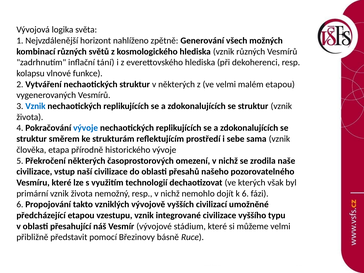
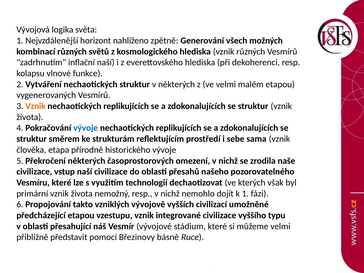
inflační tání: tání -> naší
Vznik at (35, 106) colour: blue -> orange
k 6: 6 -> 1
